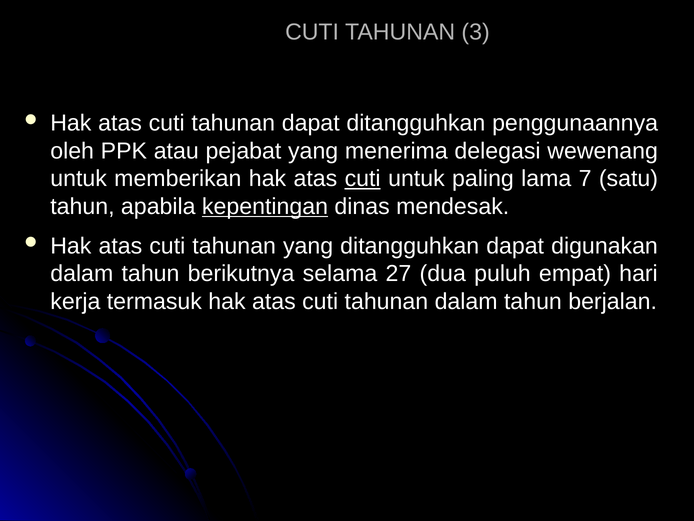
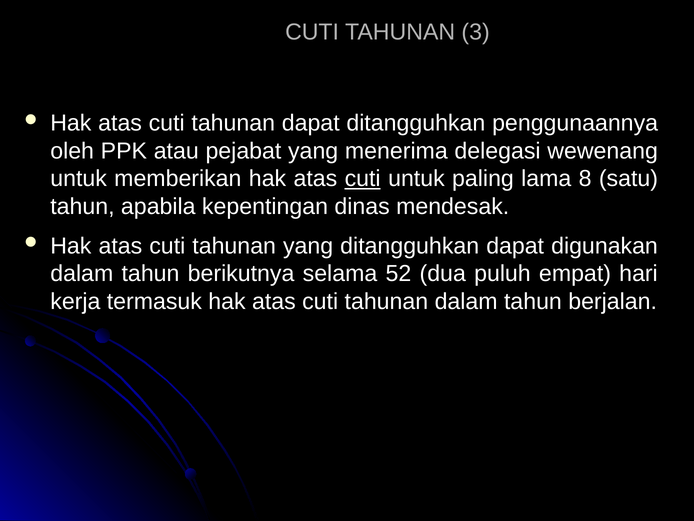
7: 7 -> 8
kepentingan underline: present -> none
27: 27 -> 52
